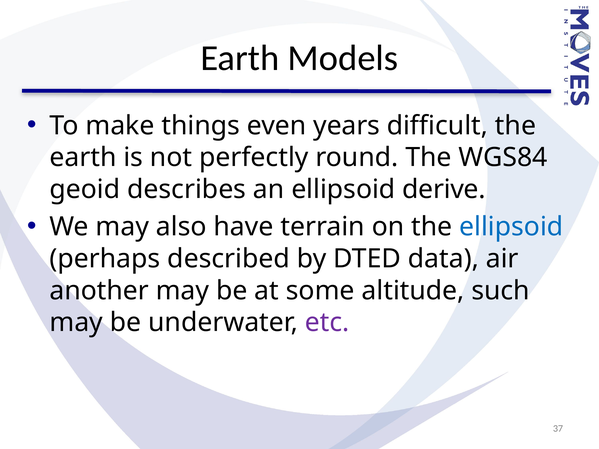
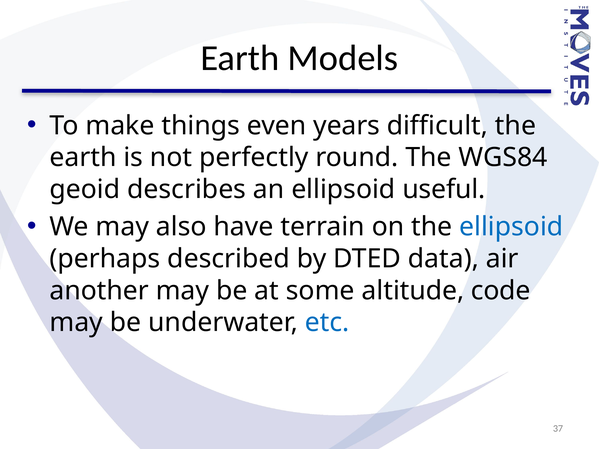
derive: derive -> useful
such: such -> code
etc colour: purple -> blue
